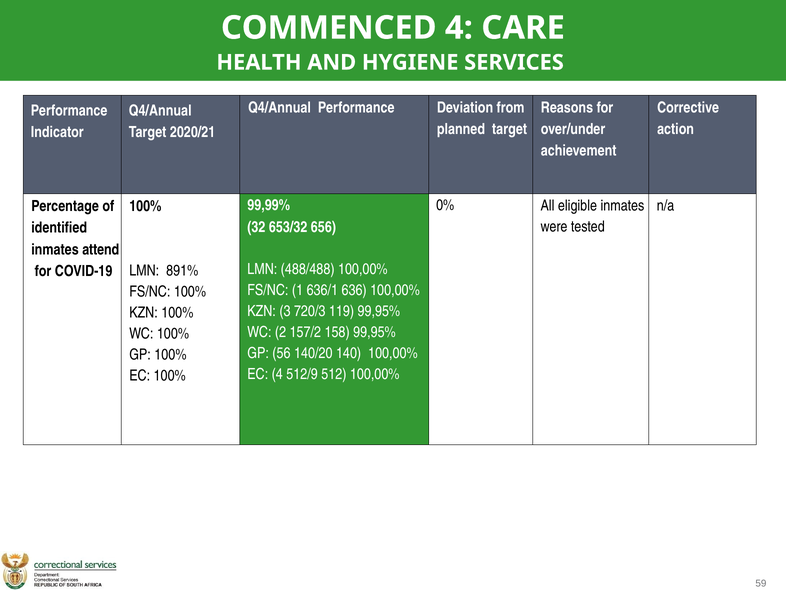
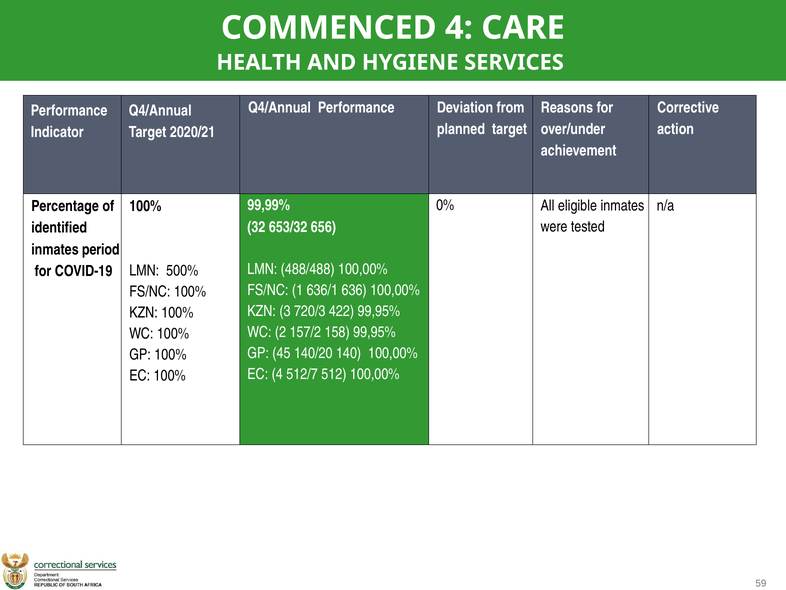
attend: attend -> period
891%: 891% -> 500%
119: 119 -> 422
56: 56 -> 45
512/9: 512/9 -> 512/7
